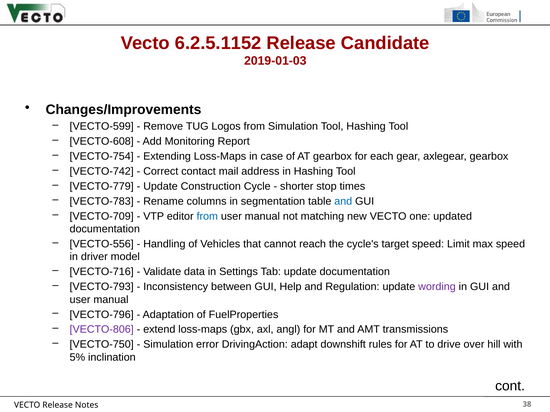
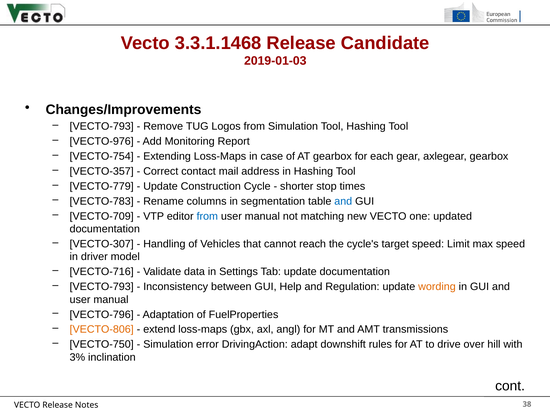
6.2.5.1152: 6.2.5.1152 -> 3.3.1.1468
VECTO-599 at (102, 127): VECTO-599 -> VECTO-793
VECTO-608: VECTO-608 -> VECTO-976
VECTO-742: VECTO-742 -> VECTO-357
VECTO-556: VECTO-556 -> VECTO-307
wording colour: purple -> orange
VECTO-806 colour: purple -> orange
5%: 5% -> 3%
